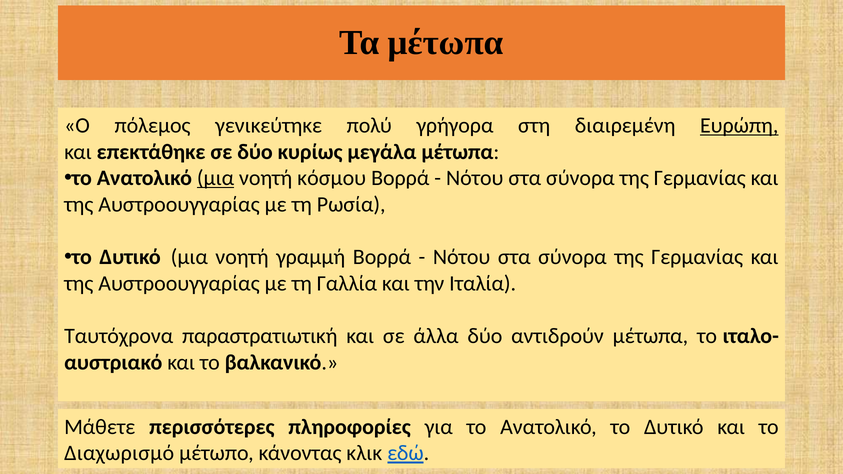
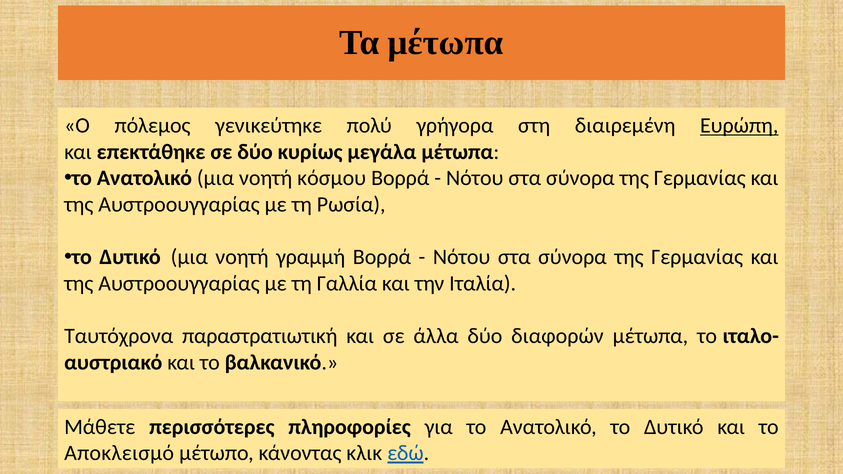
μια at (216, 178) underline: present -> none
αντιδρούν: αντιδρούν -> διαφορών
Διαχωρισμό: Διαχωρισμό -> Αποκλεισμό
